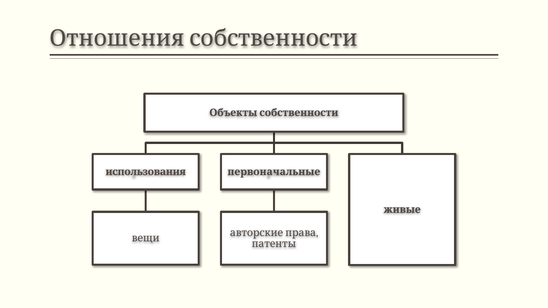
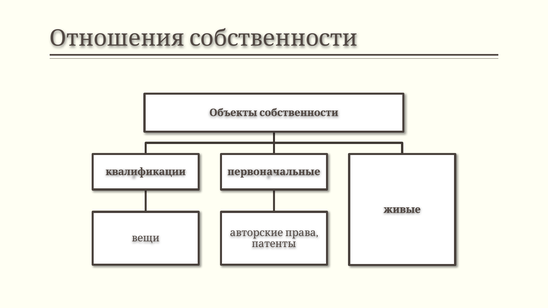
использования: использования -> квалификации
